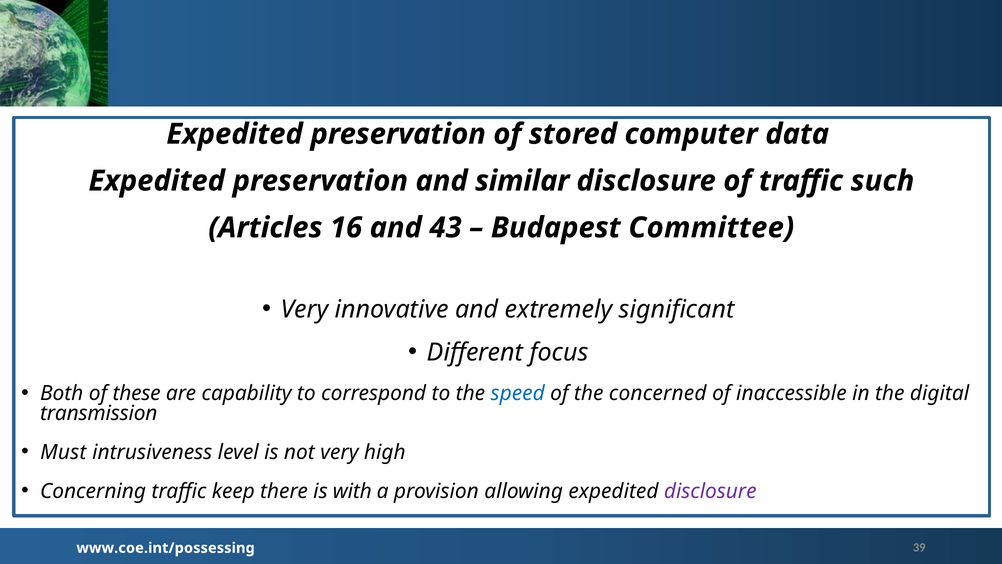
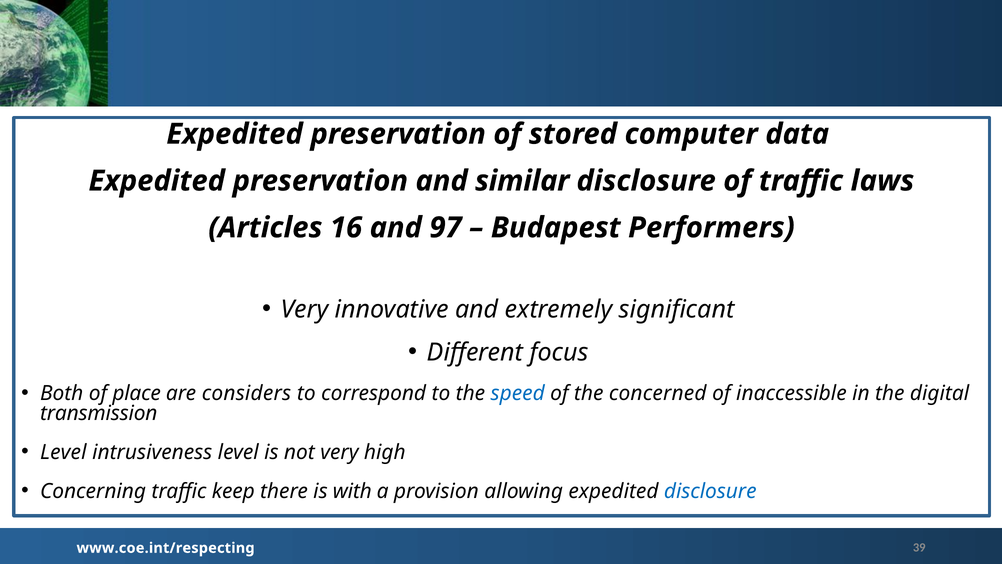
such: such -> laws
43: 43 -> 97
Committee: Committee -> Performers
these: these -> place
capability: capability -> considers
Must at (63, 452): Must -> Level
disclosure at (710, 491) colour: purple -> blue
www.coe.int/possessing: www.coe.int/possessing -> www.coe.int/respecting
